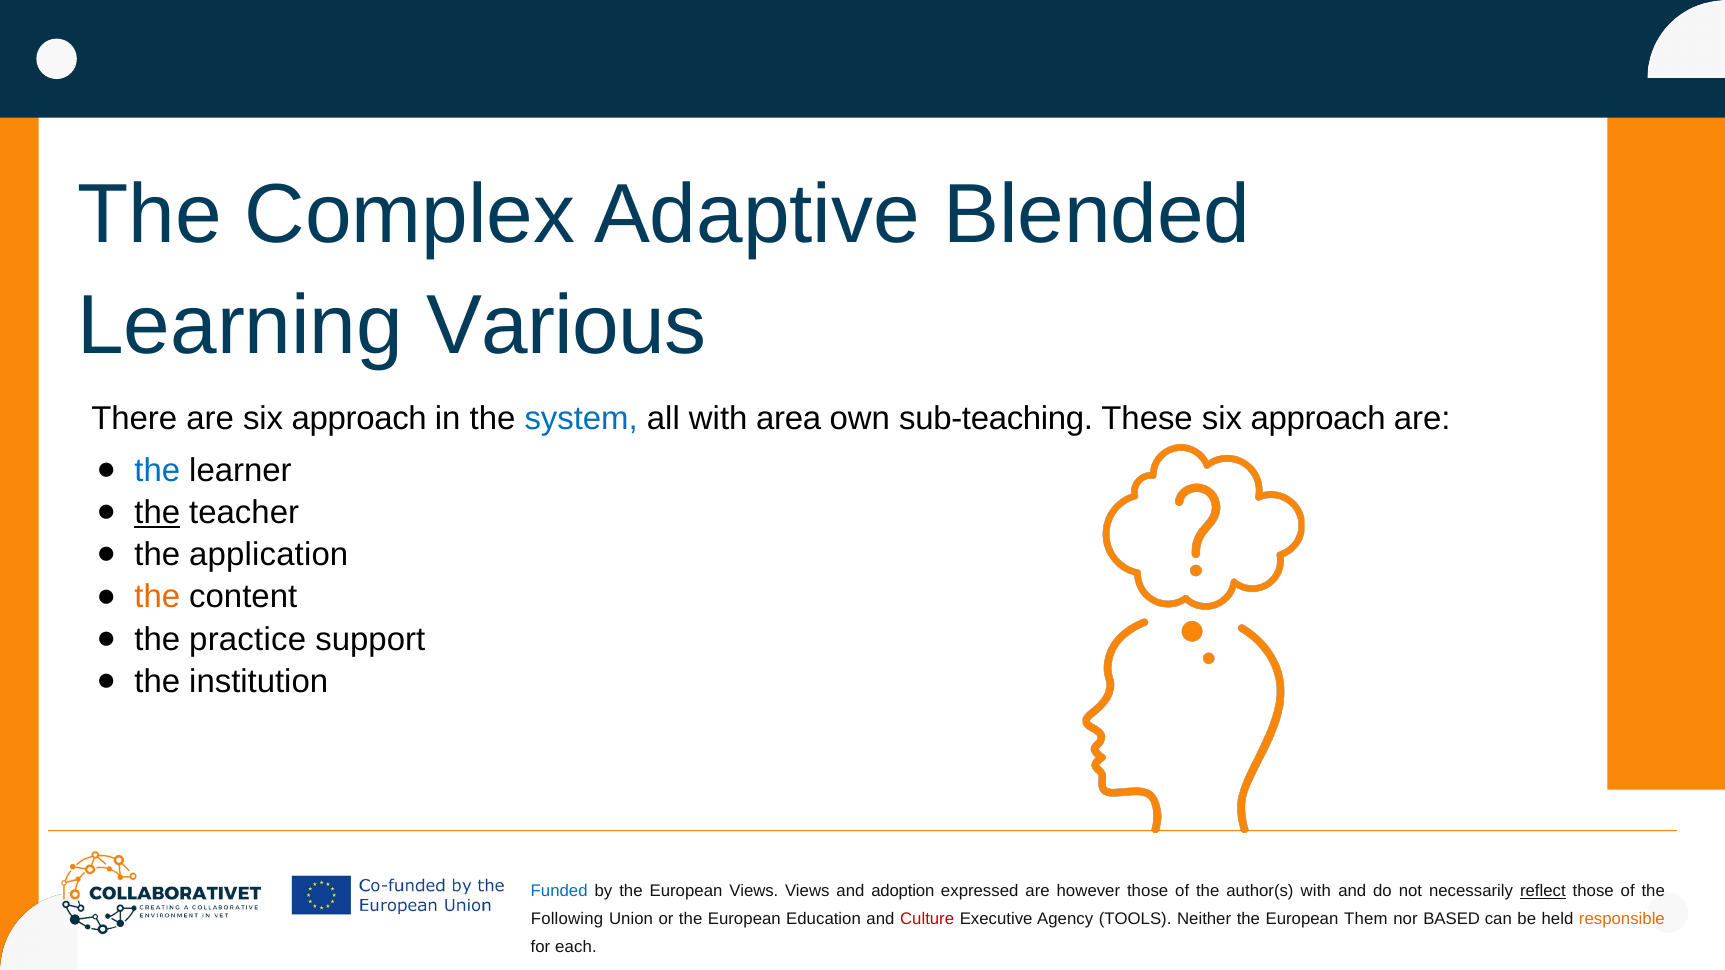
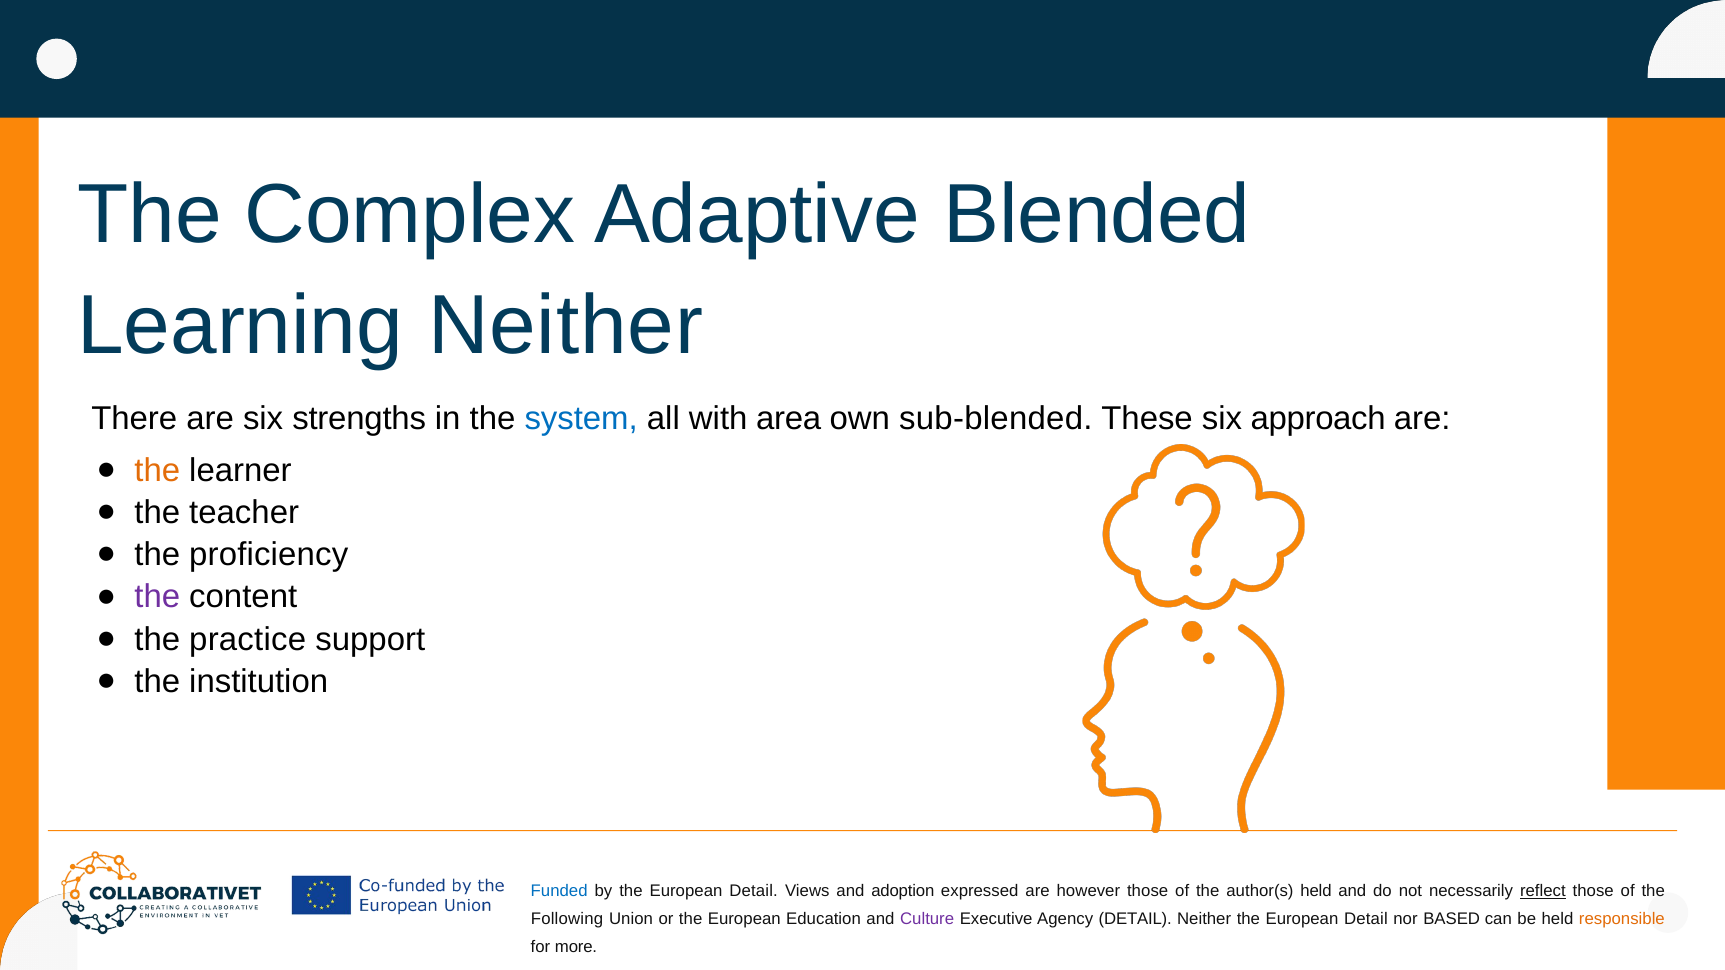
Learning Various: Various -> Neither
are six approach: approach -> strengths
sub-teaching: sub-teaching -> sub-blended
the at (157, 470) colour: blue -> orange
the at (157, 513) underline: present -> none
application: application -> proficiency
the at (157, 597) colour: orange -> purple
by the European Views: Views -> Detail
author(s with: with -> held
Culture colour: red -> purple
Agency TOOLS: TOOLS -> DETAIL
Neither the European Them: Them -> Detail
each: each -> more
